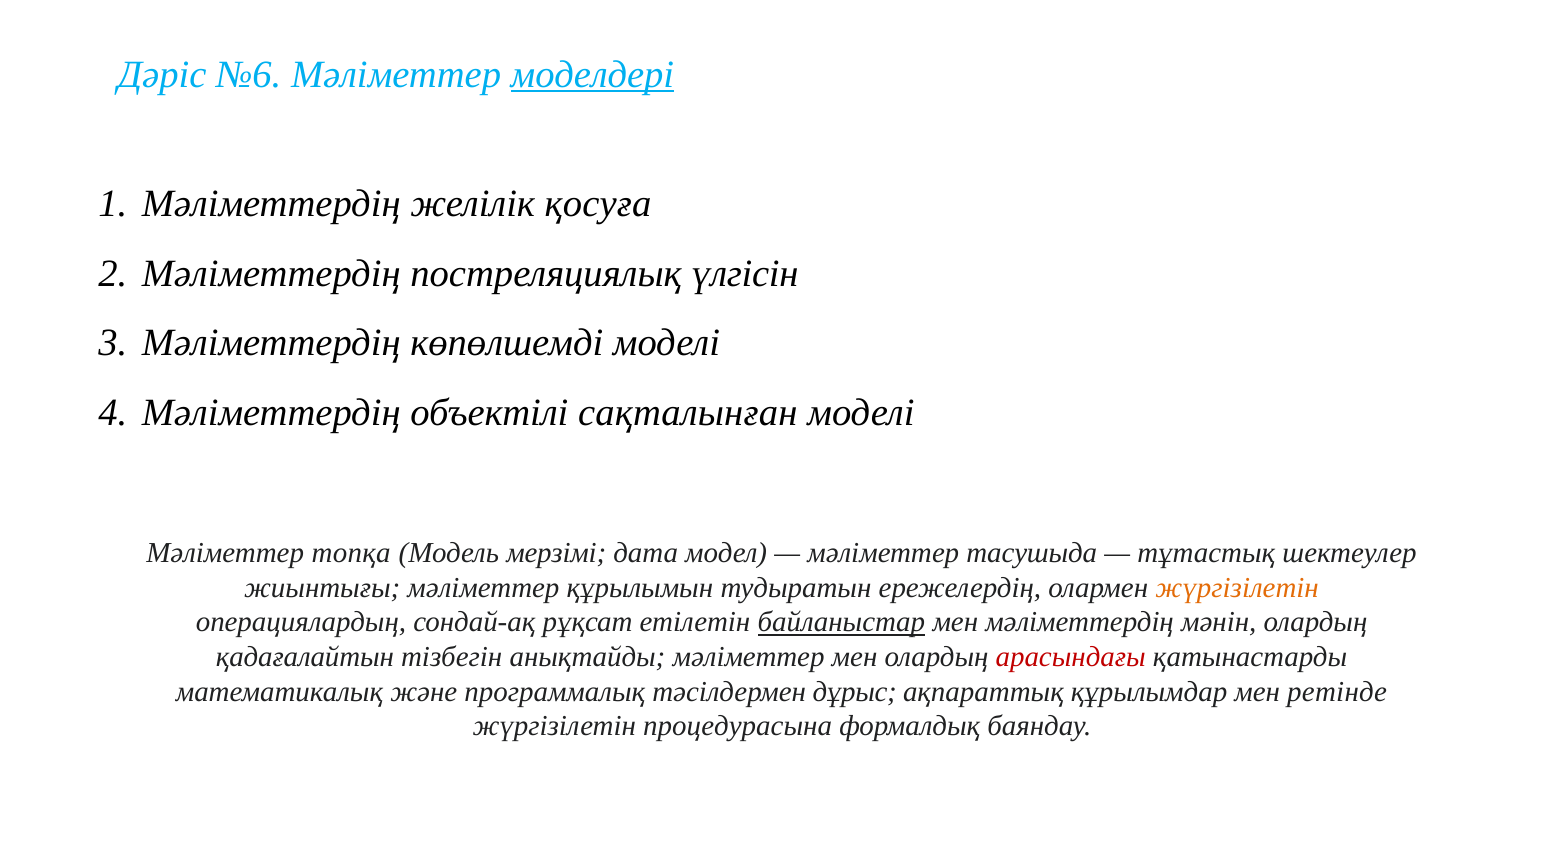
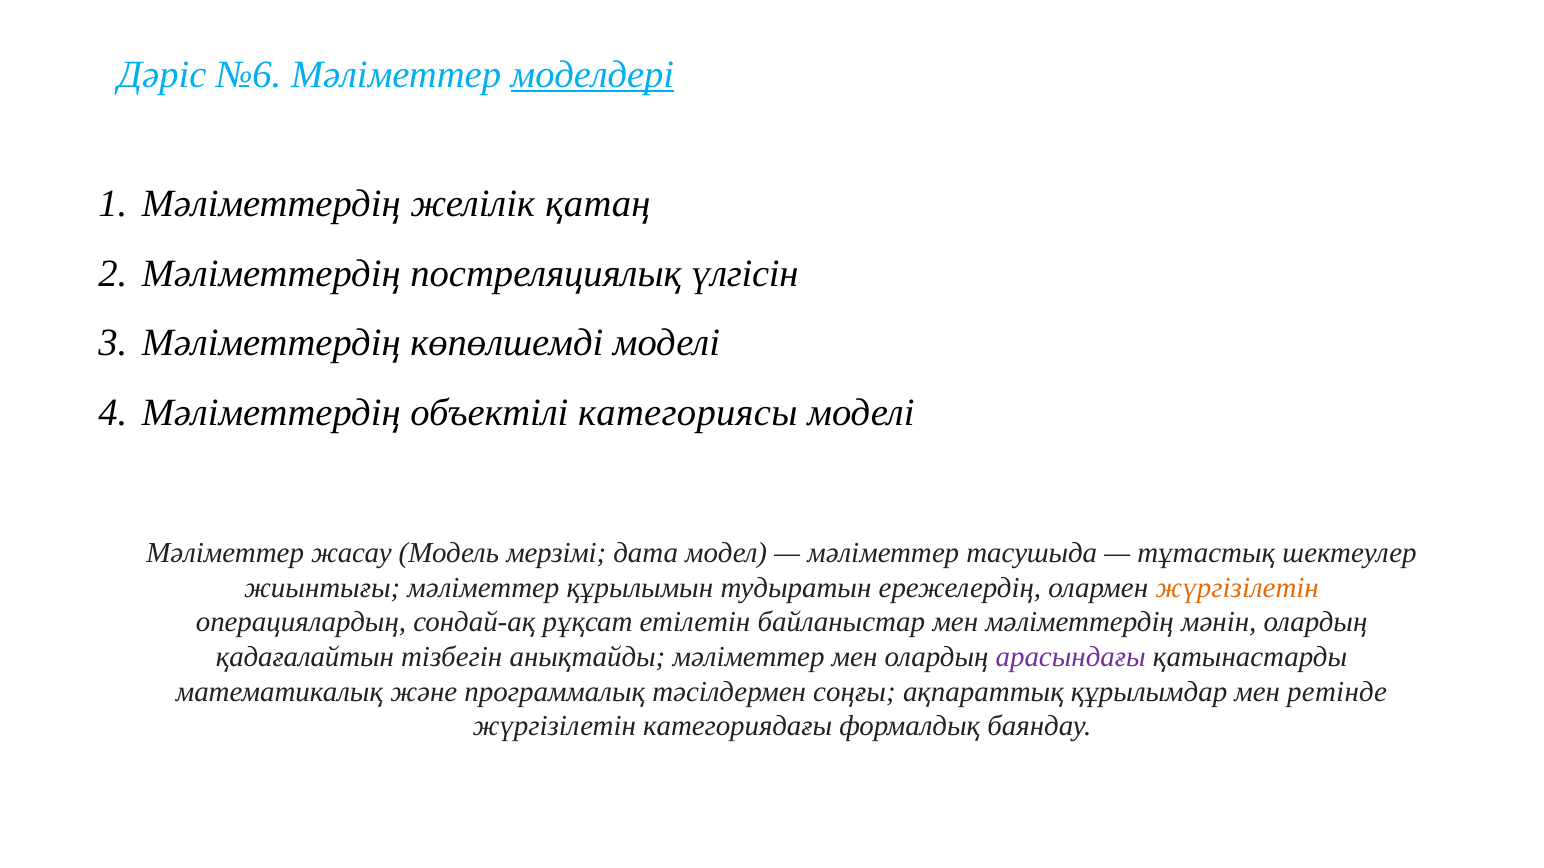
қосуға: қосуға -> қатаң
сақталынған: сақталынған -> категориясы
топқа: топқа -> жасау
байланыстар underline: present -> none
арасындағы colour: red -> purple
дұрыс: дұрыс -> соңғы
процедурасына: процедурасына -> категориядағы
